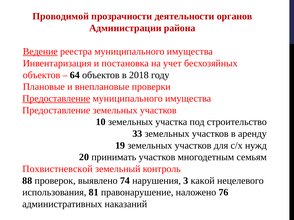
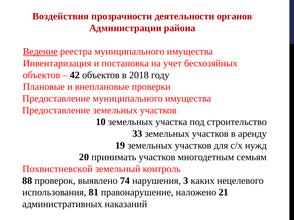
Проводимой: Проводимой -> Воздействия
64: 64 -> 42
Предоставление at (56, 99) underline: present -> none
какой: какой -> каких
76: 76 -> 21
